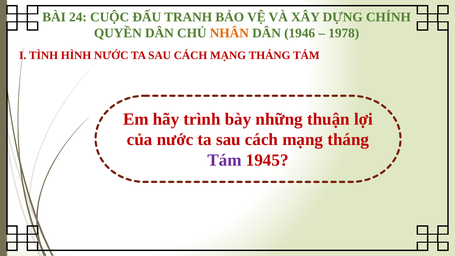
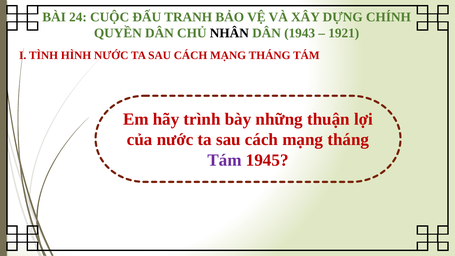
NHÂN colour: orange -> black
1946: 1946 -> 1943
1978: 1978 -> 1921
